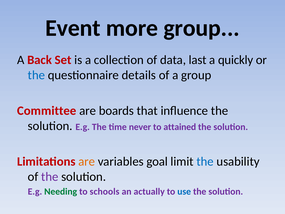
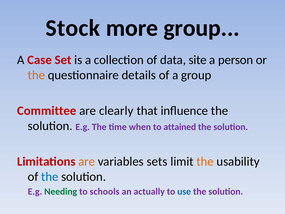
Event: Event -> Stock
Back: Back -> Case
last: last -> site
quickly: quickly -> person
the at (36, 75) colour: blue -> orange
boards: boards -> clearly
never: never -> when
goal: goal -> sets
the at (205, 161) colour: blue -> orange
the at (50, 176) colour: purple -> blue
